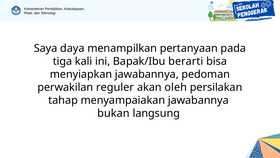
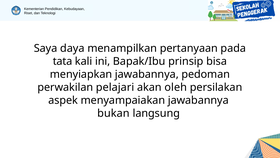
tiga: tiga -> tata
berarti: berarti -> prinsip
reguler: reguler -> pelajari
tahap: tahap -> aspek
